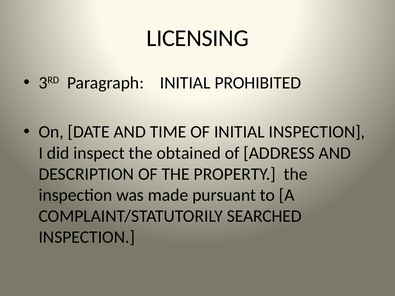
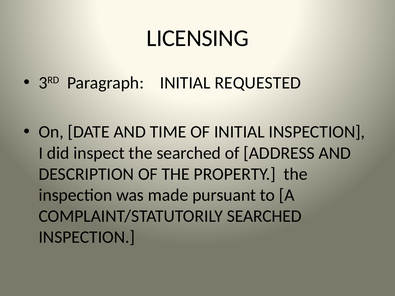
PROHIBITED: PROHIBITED -> REQUESTED
the obtained: obtained -> searched
